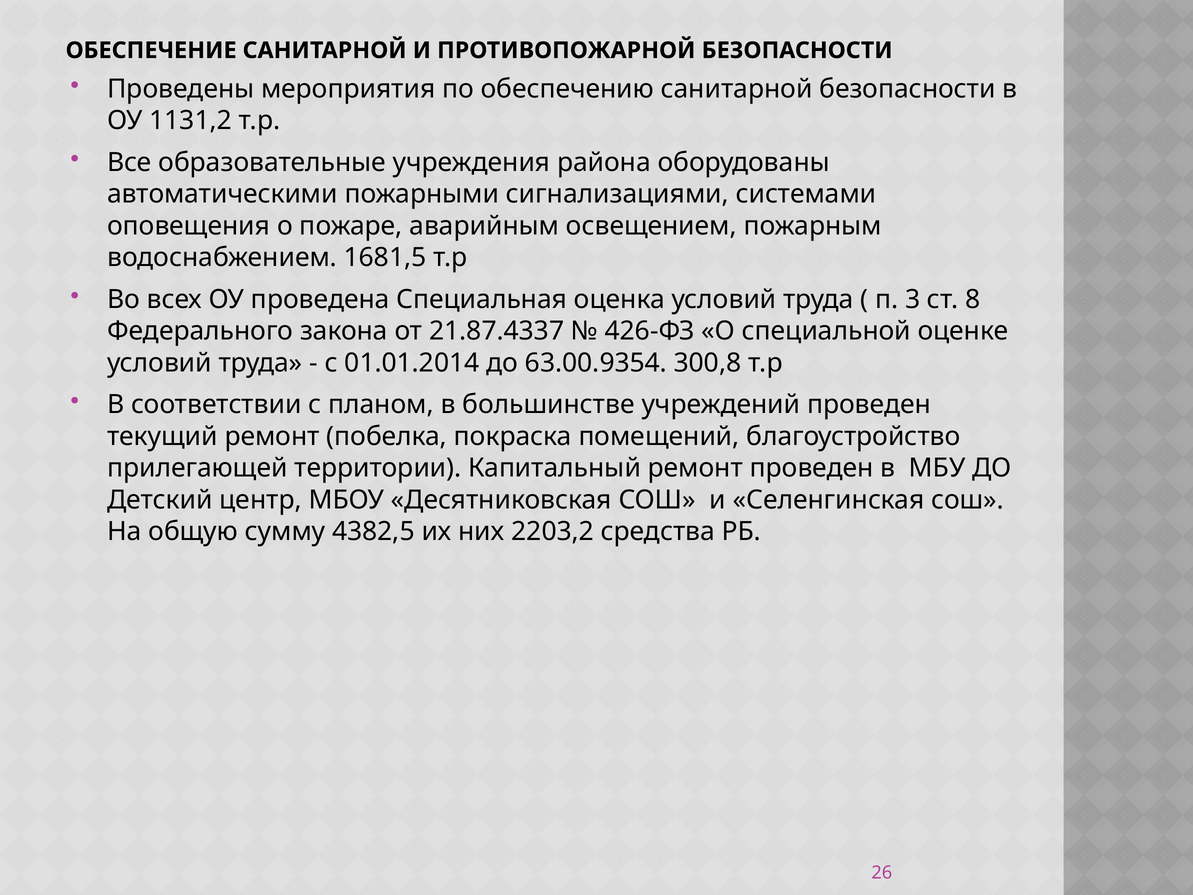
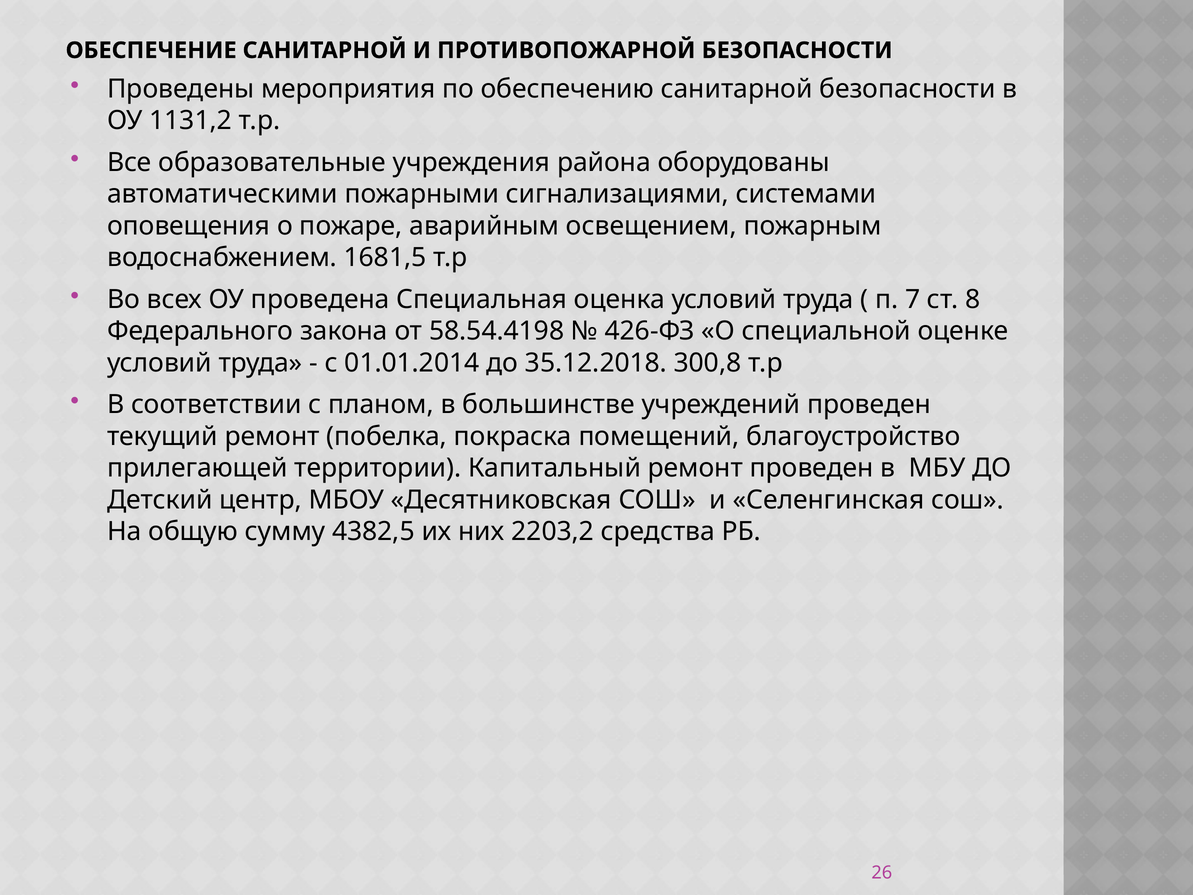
3: 3 -> 7
21.87.4337: 21.87.4337 -> 58.54.4198
63.00.9354: 63.00.9354 -> 35.12.2018
